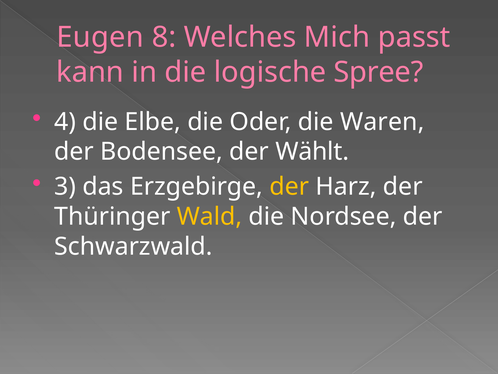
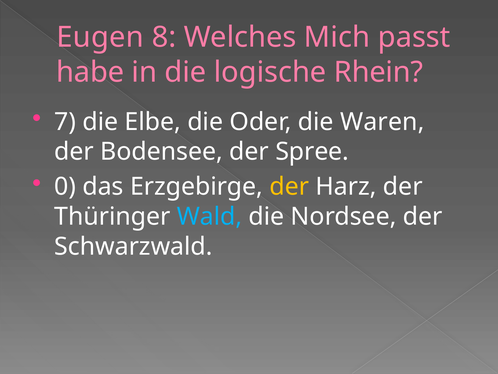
kann: kann -> habe
Spree: Spree -> Rhein
4: 4 -> 7
Wählt: Wählt -> Spree
3: 3 -> 0
Wald colour: yellow -> light blue
